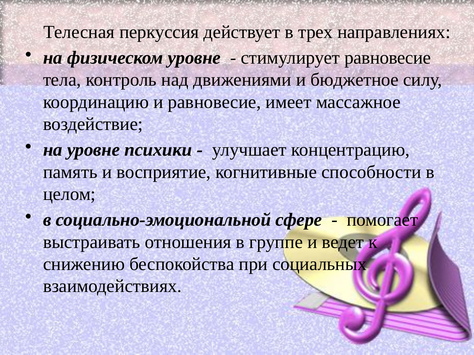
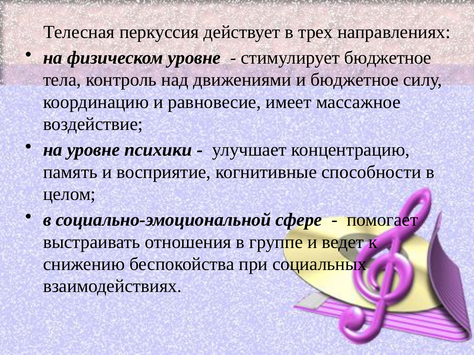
стимулирует равновесие: равновесие -> бюджетное
